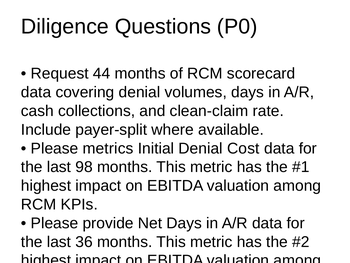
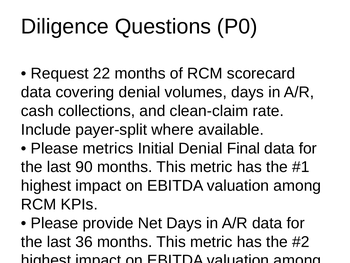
44: 44 -> 22
Denial Cost: Cost -> Final
98: 98 -> 90
